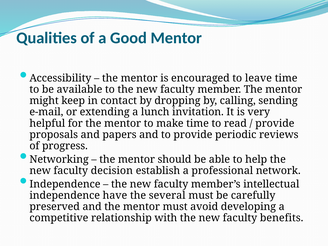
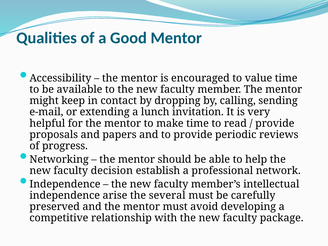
leave: leave -> value
have: have -> arise
benefits: benefits -> package
